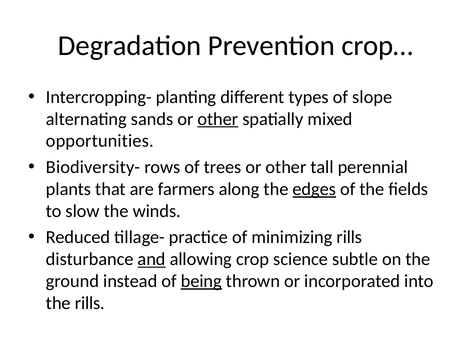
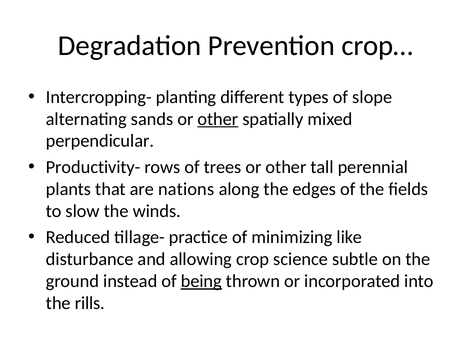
opportunities: opportunities -> perpendicular
Biodiversity-: Biodiversity- -> Productivity-
farmers: farmers -> nations
edges underline: present -> none
minimizing rills: rills -> like
and underline: present -> none
